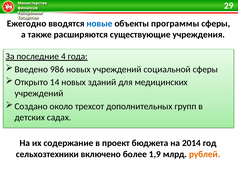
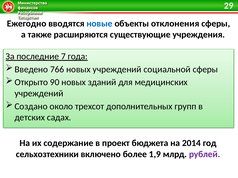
программы: программы -> отклонения
4: 4 -> 7
986: 986 -> 766
14: 14 -> 90
рублей colour: orange -> purple
